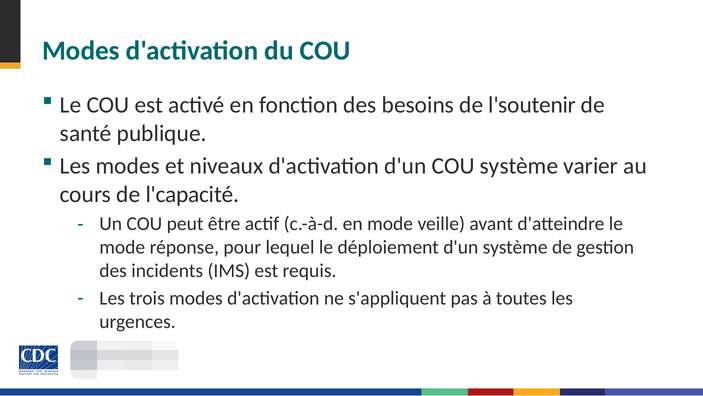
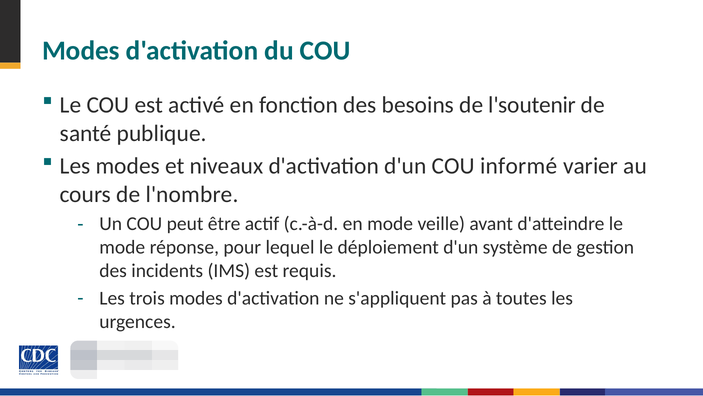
COU système: système -> informé
l'capacité: l'capacité -> l'nombre
